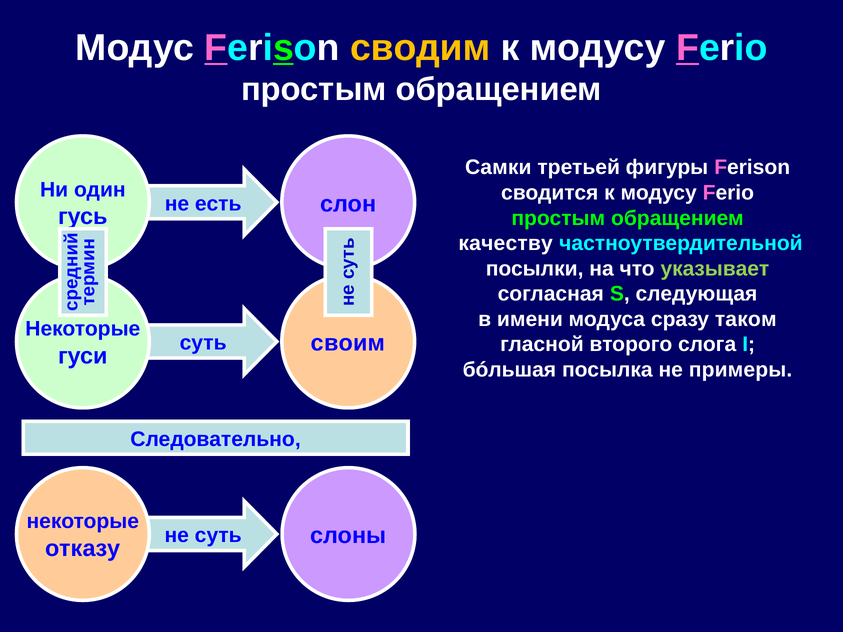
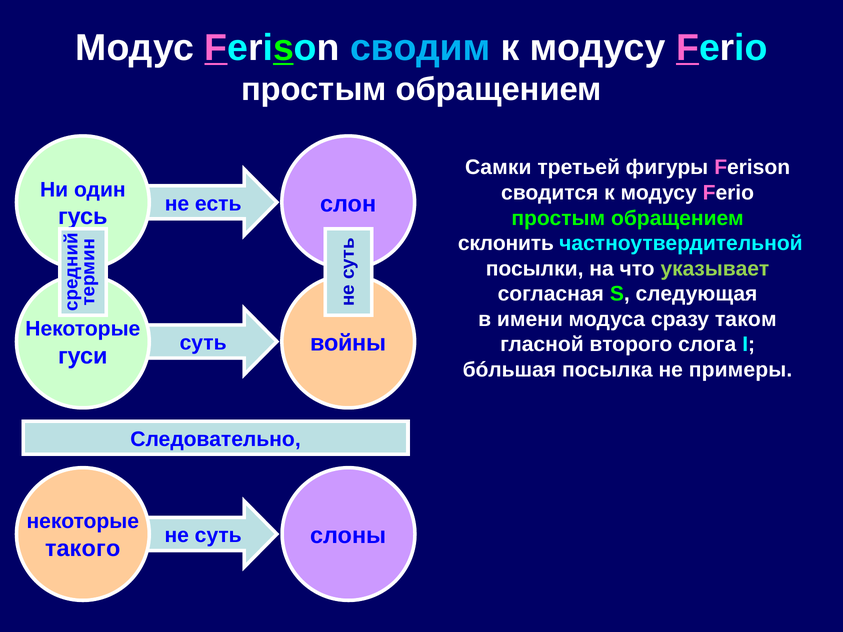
сводим colour: yellow -> light blue
качеству: качеству -> склонить
своим: своим -> войны
отказу: отказу -> такого
